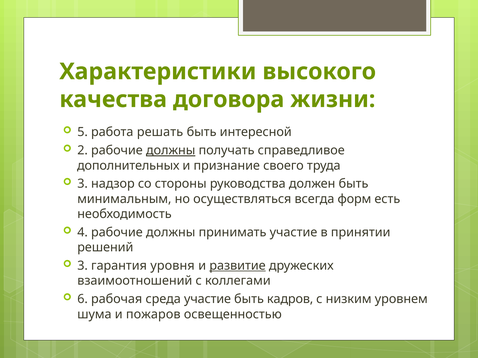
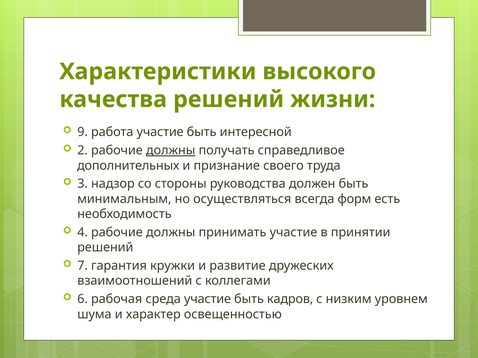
качества договора: договора -> решений
5: 5 -> 9
работа решать: решать -> участие
3 at (83, 266): 3 -> 7
уровня: уровня -> кружки
развитие underline: present -> none
пожаров: пожаров -> характер
